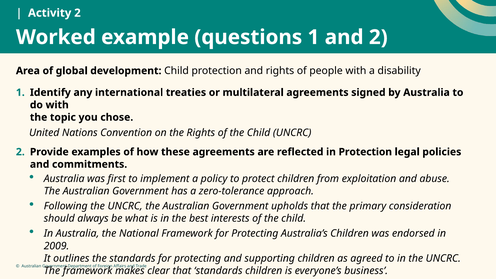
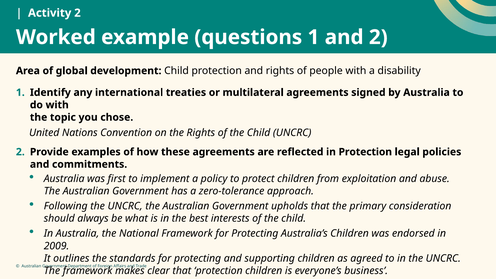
that standards: standards -> protection
